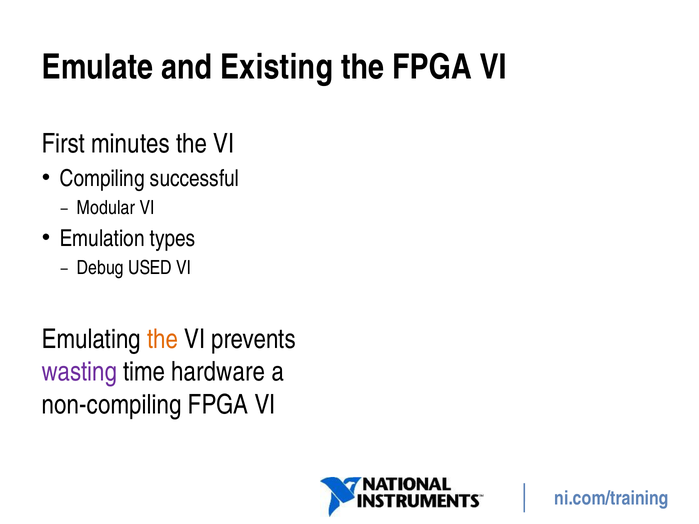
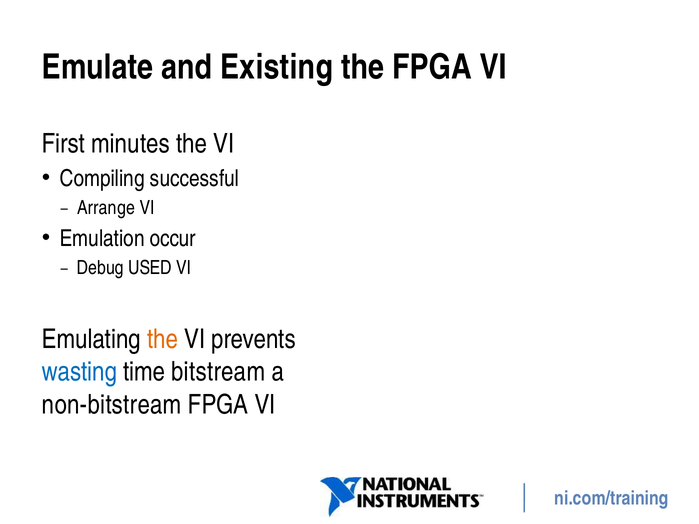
Modular: Modular -> Arrange
types: types -> occur
wasting colour: purple -> blue
hardware: hardware -> bitstream
non-compiling: non-compiling -> non-bitstream
